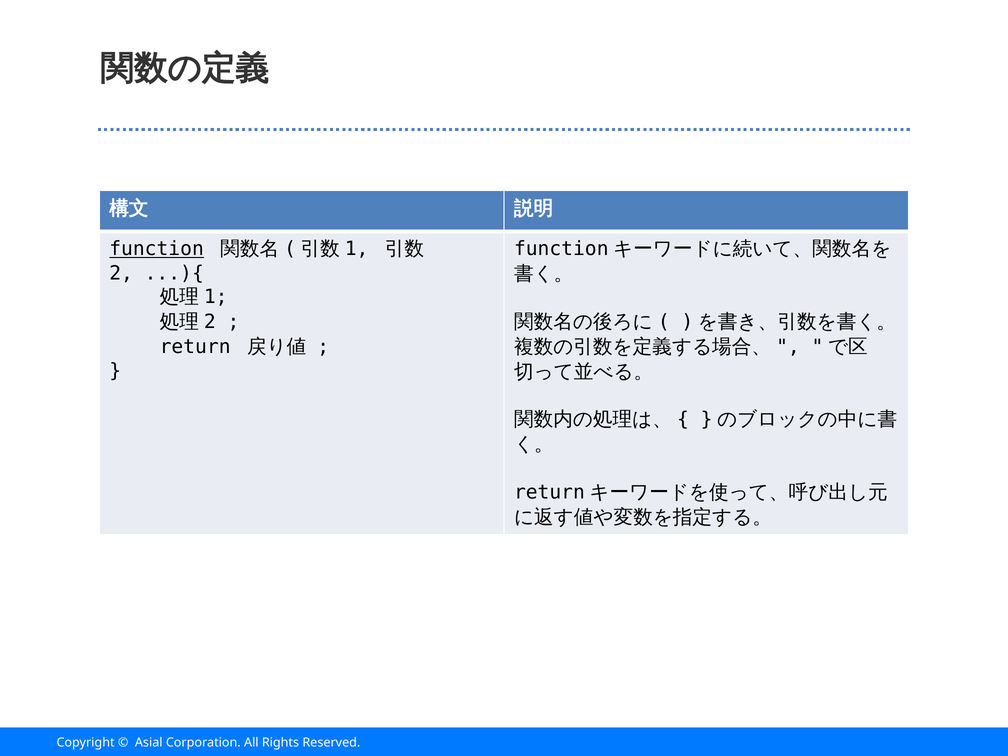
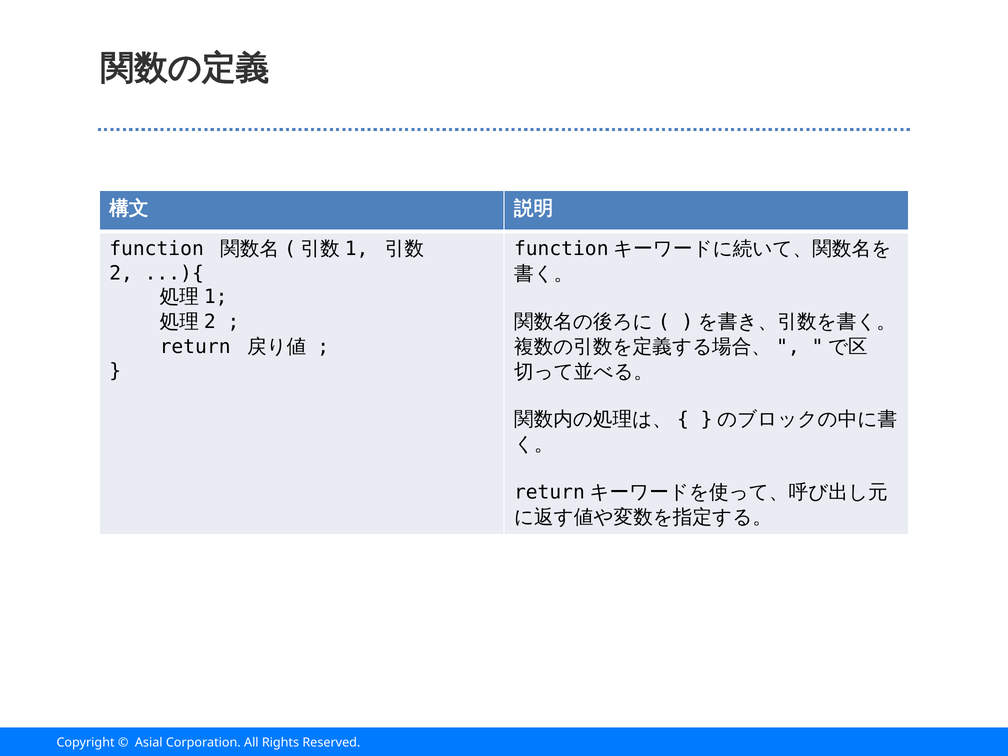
function underline: present -> none
